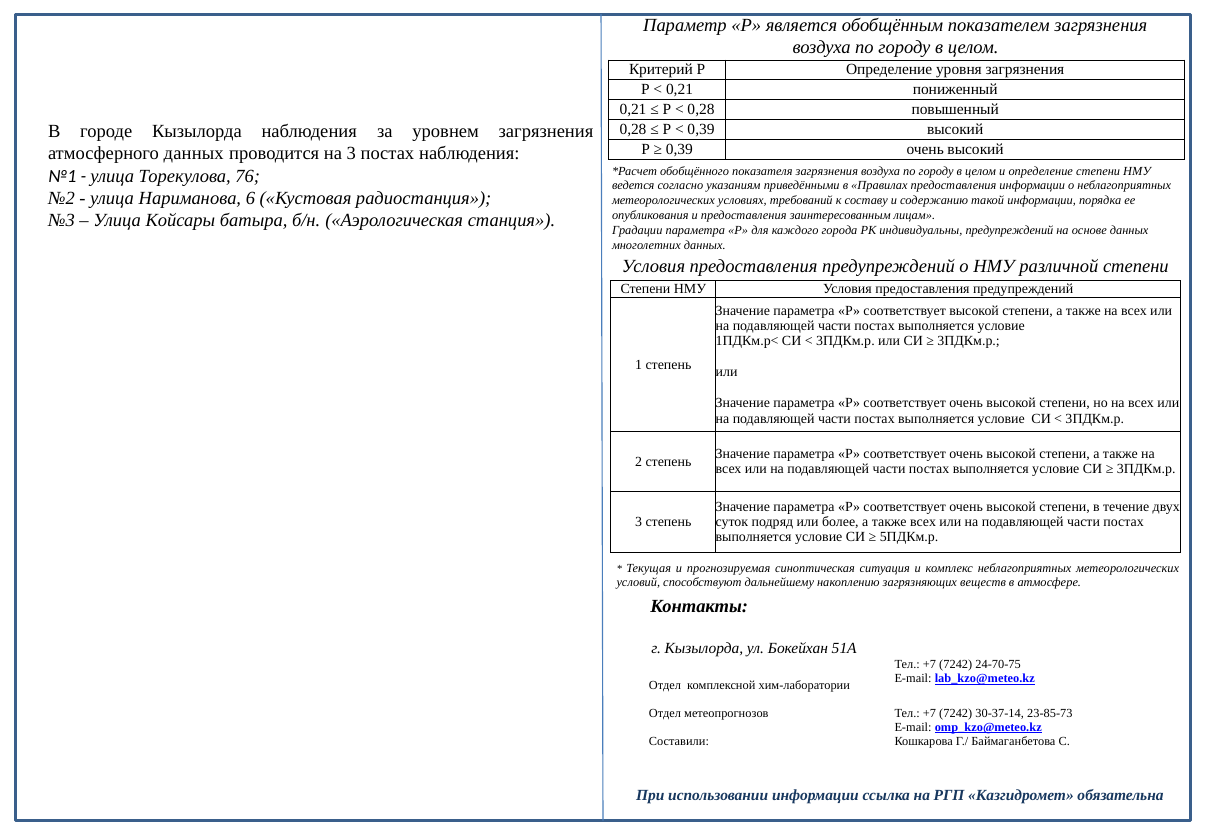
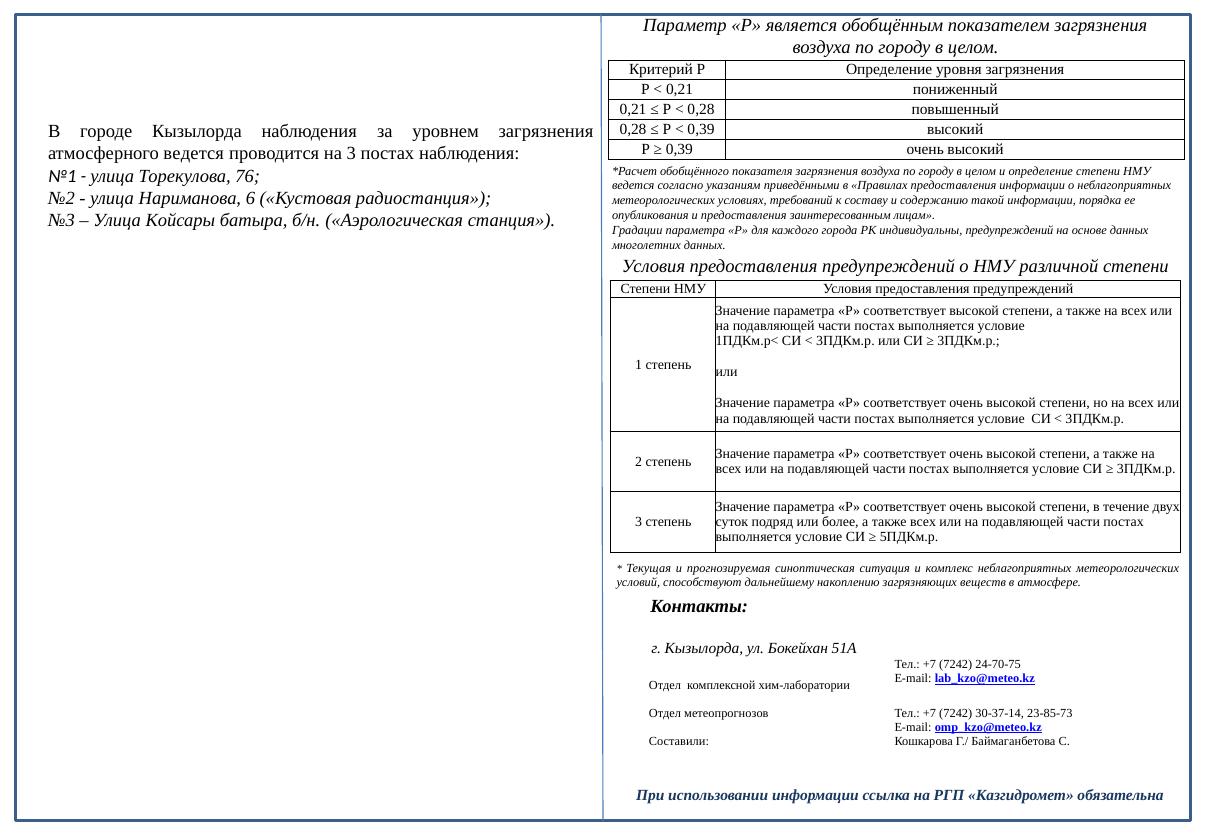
атмосферного данных: данных -> ведется
